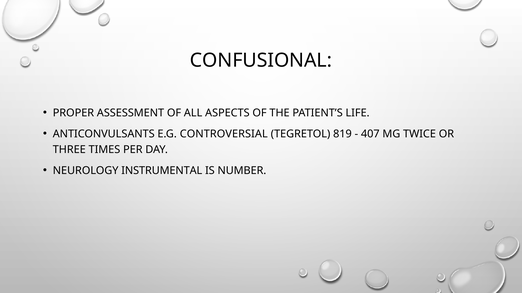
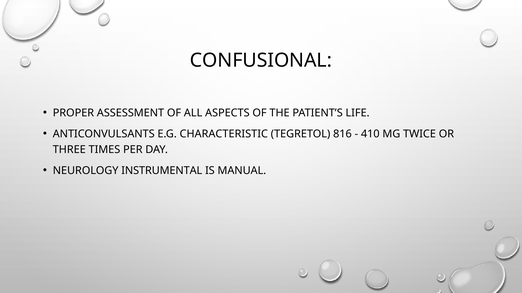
CONTROVERSIAL: CONTROVERSIAL -> CHARACTERISTIC
819: 819 -> 816
407: 407 -> 410
NUMBER: NUMBER -> MANUAL
